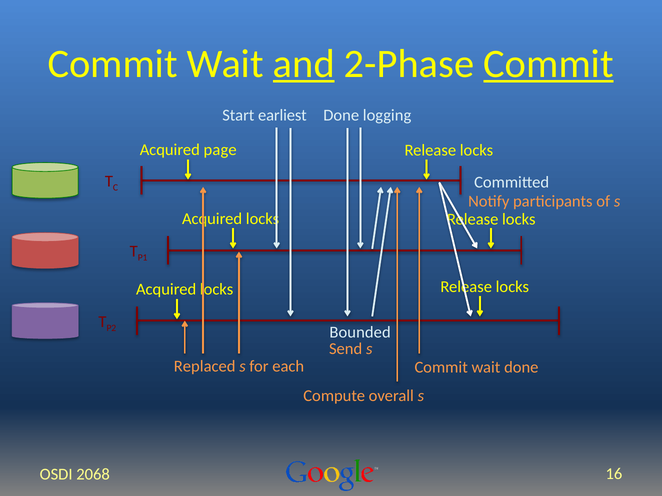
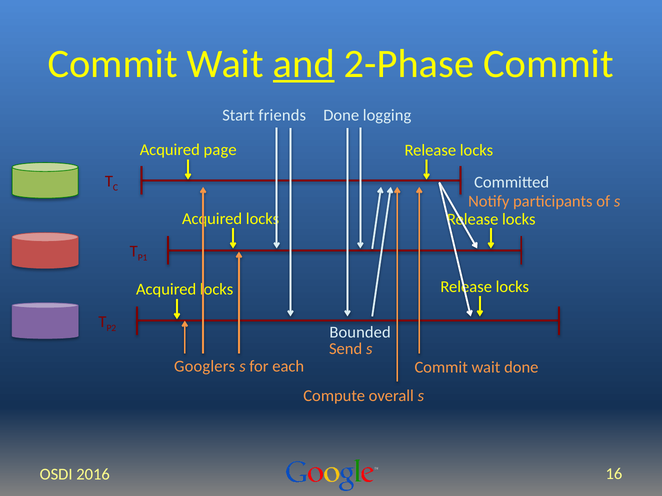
Commit at (548, 64) underline: present -> none
earliest: earliest -> friends
Replaced: Replaced -> Googlers
2068: 2068 -> 2016
